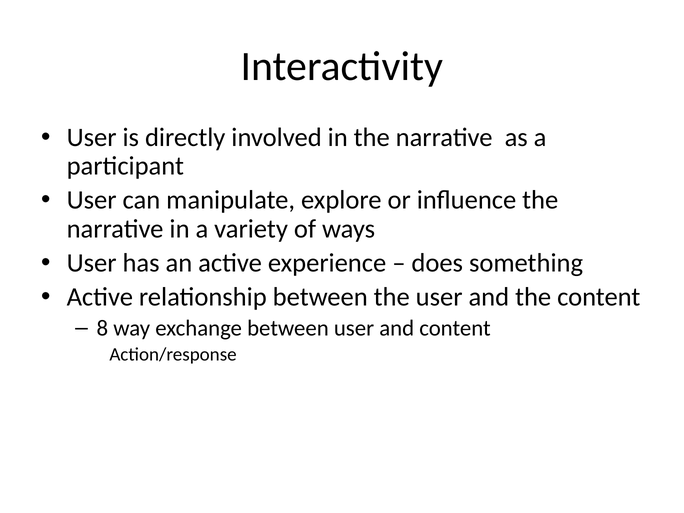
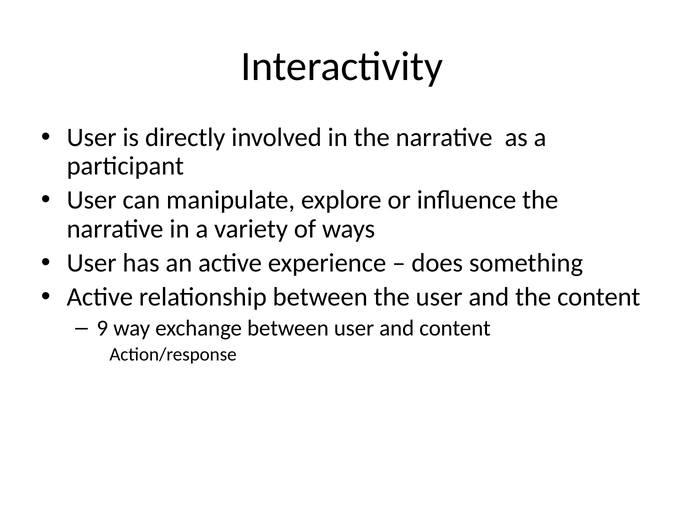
8: 8 -> 9
